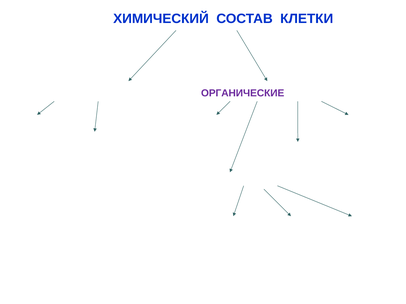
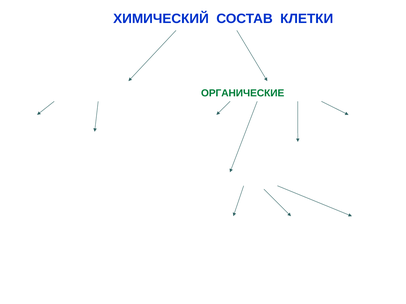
ОРГАНИЧЕСКИЕ colour: purple -> green
